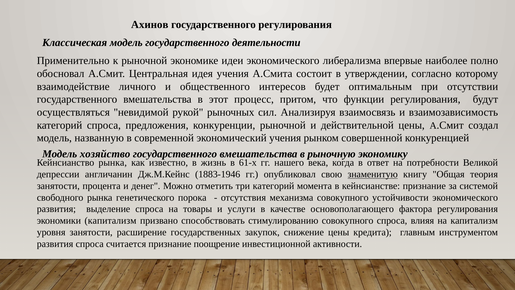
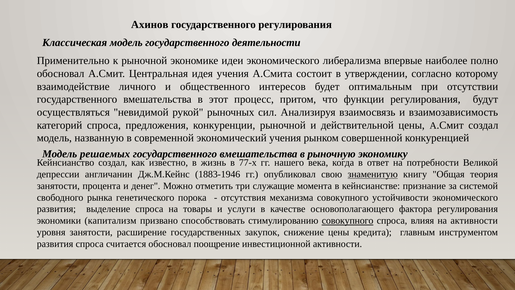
хозяйство: хозяйство -> решаемых
Кейнсианство рынка: рынка -> создал
61-х: 61-х -> 77-х
три категорий: категорий -> служащие
совокупного at (348, 221) underline: none -> present
на капитализм: капитализм -> активности
считается признание: признание -> обосновал
